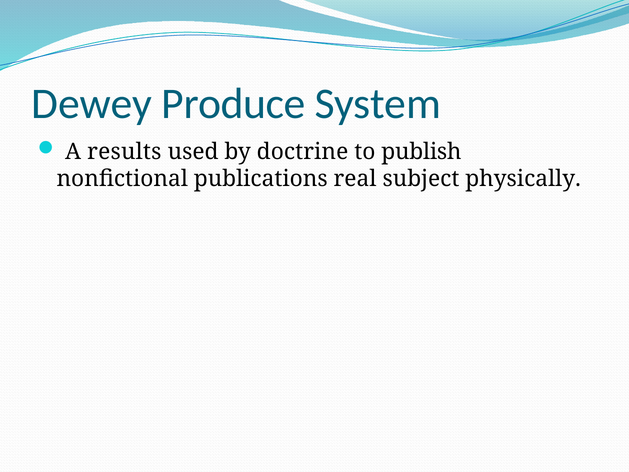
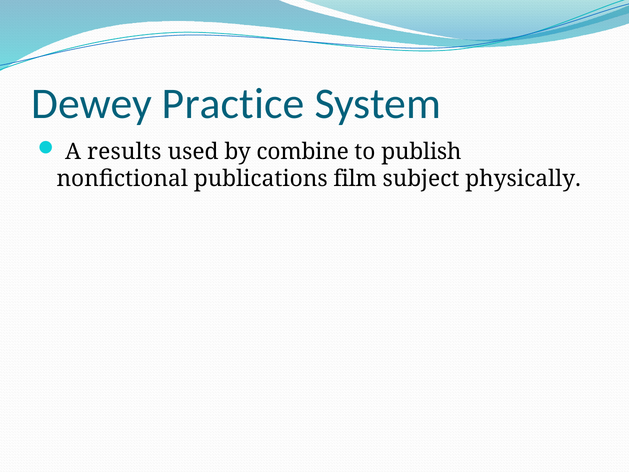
Produce: Produce -> Practice
doctrine: doctrine -> combine
real: real -> film
